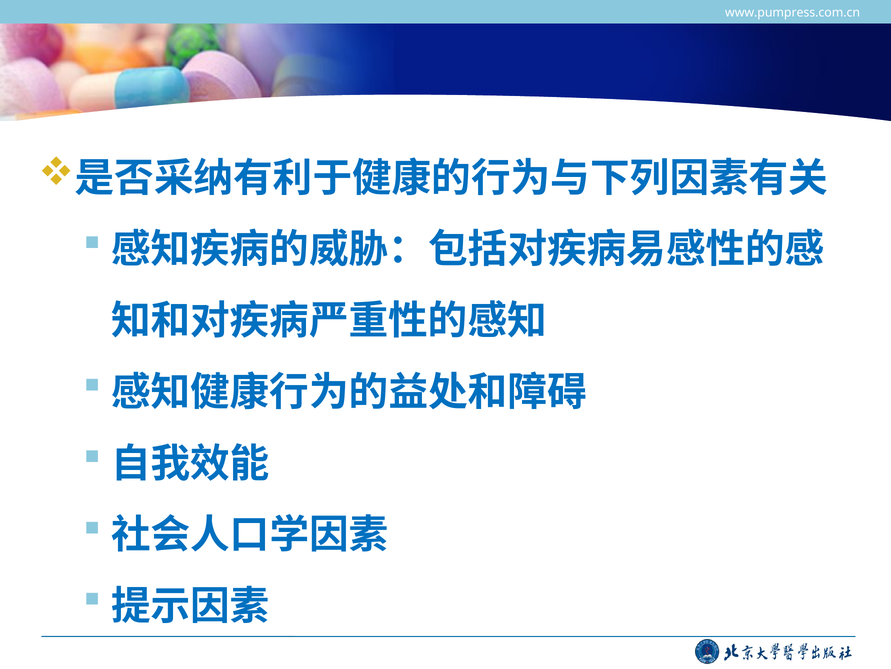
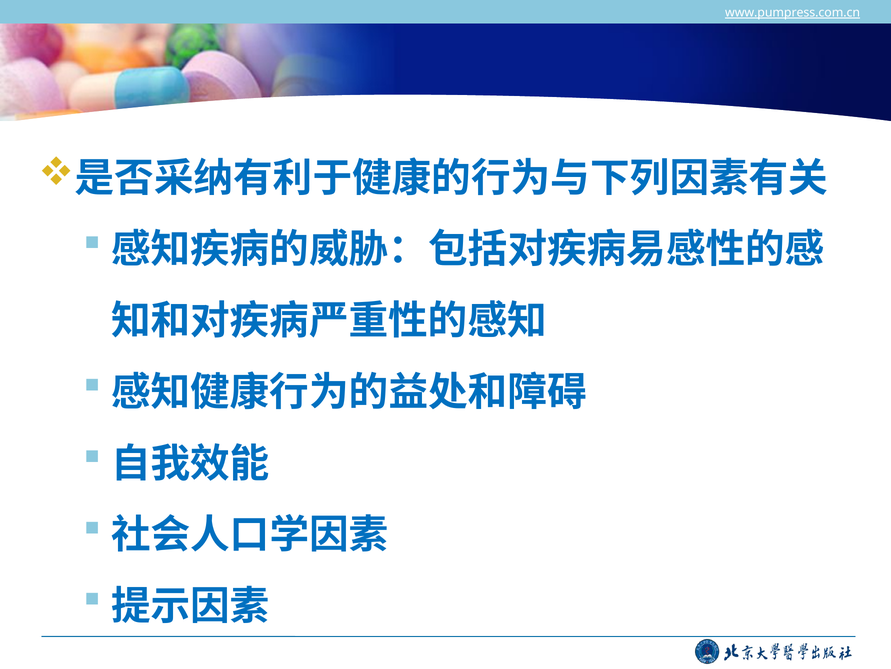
www.pumpress.com.cn underline: none -> present
